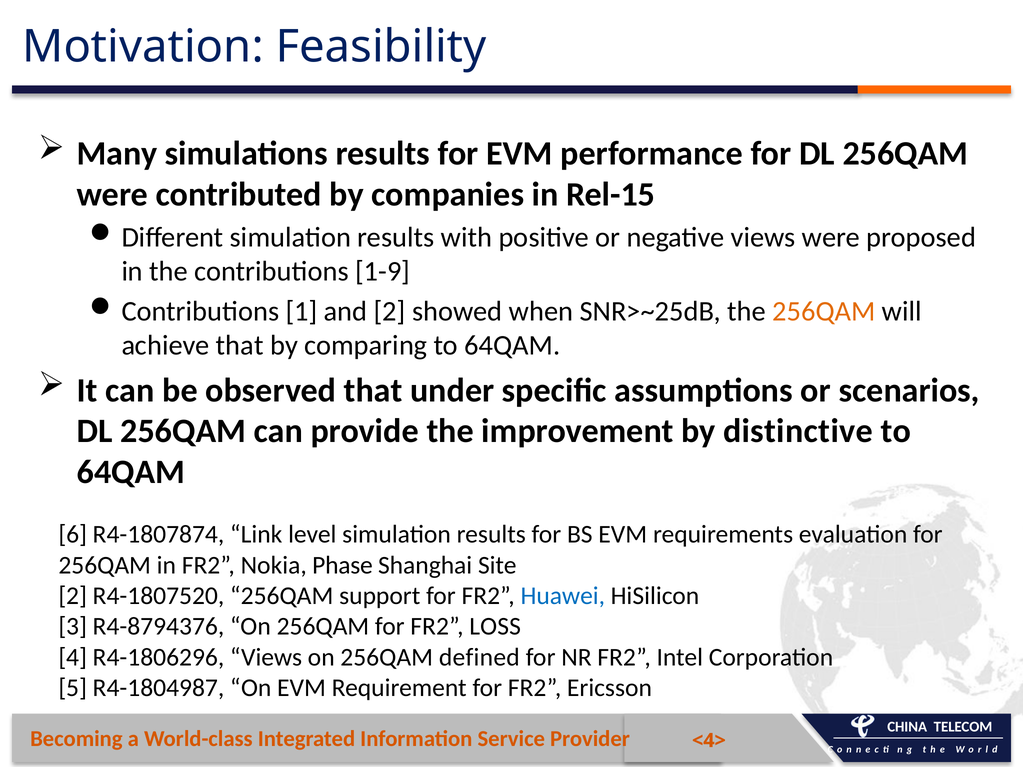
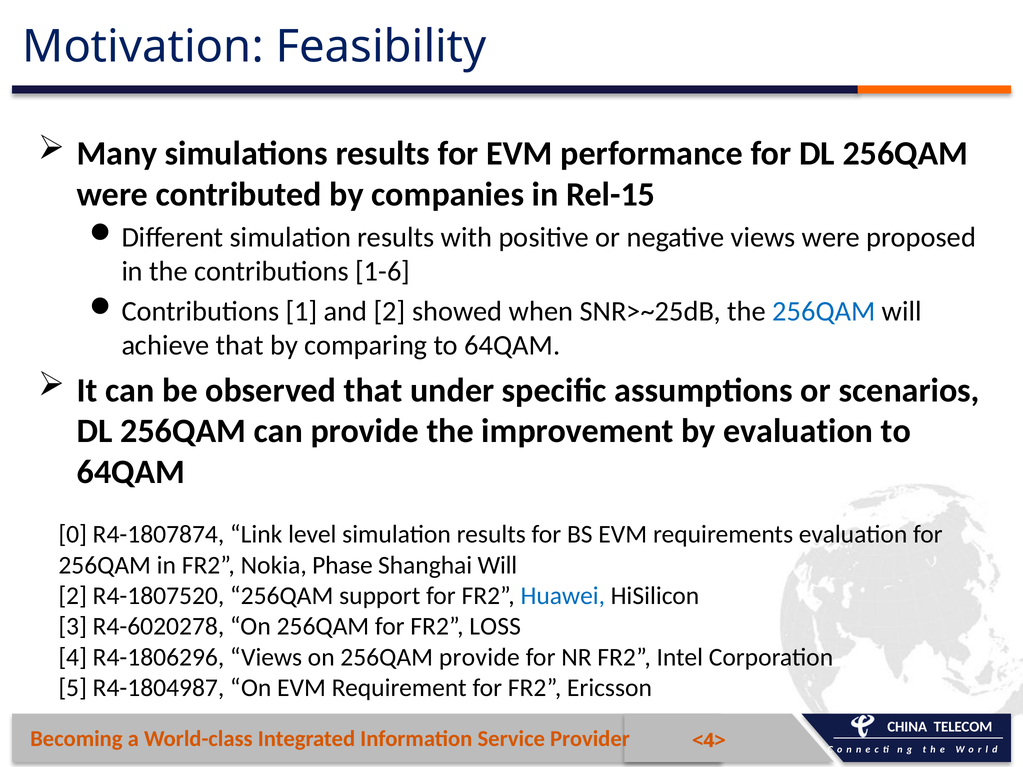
1-9: 1-9 -> 1-6
256QAM at (824, 312) colour: orange -> blue
by distinctive: distinctive -> evaluation
6: 6 -> 0
Shanghai Site: Site -> Will
R4-8794376: R4-8794376 -> R4-6020278
256QAM defined: defined -> provide
